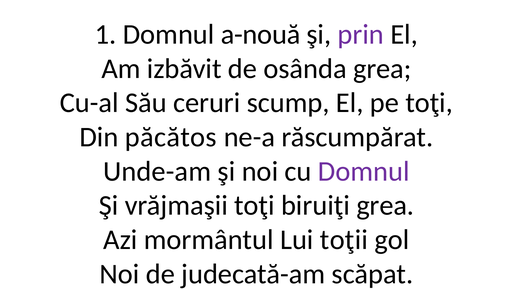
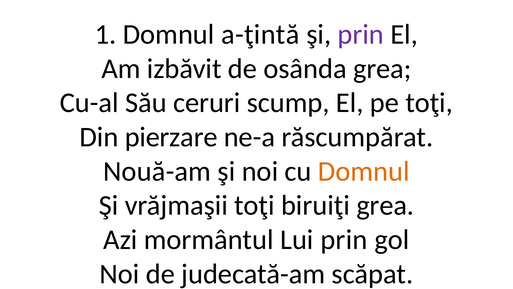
a-nouă: a-nouă -> a-ţintă
păcătos: păcătos -> pierzare
Unde-am: Unde-am -> Nouă-am
Domnul at (364, 171) colour: purple -> orange
Lui toţii: toţii -> prin
